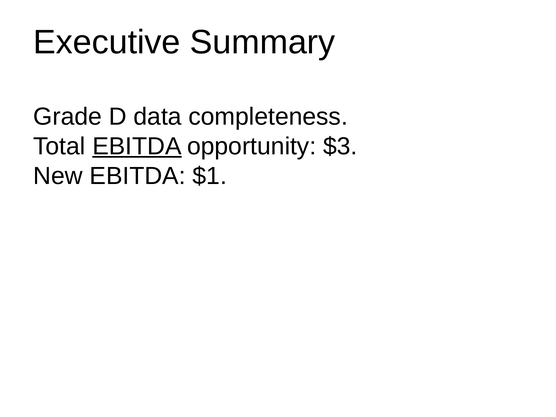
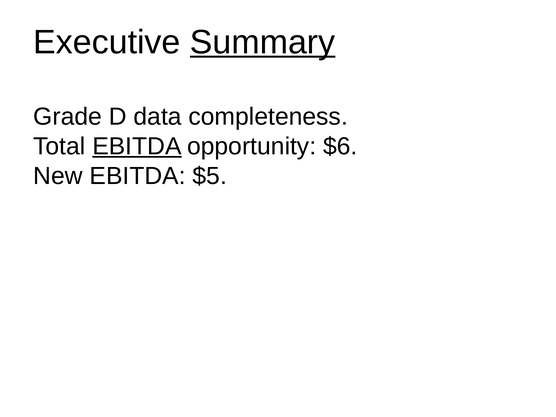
Summary underline: none -> present
$3: $3 -> $6
$1: $1 -> $5
